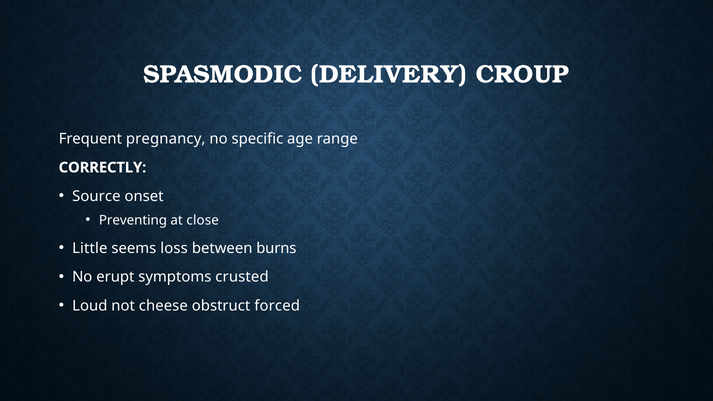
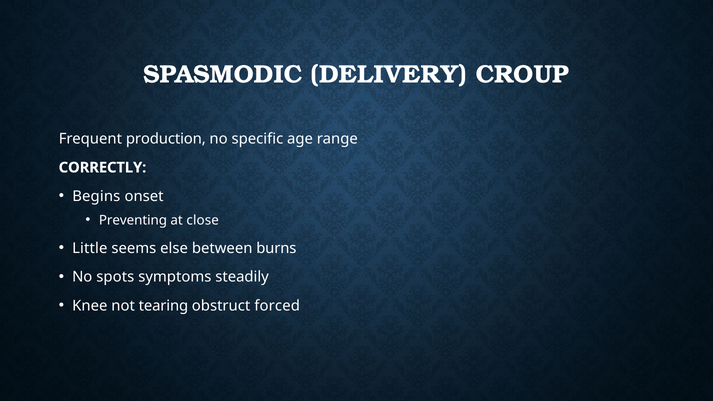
pregnancy: pregnancy -> production
Source: Source -> Begins
loss: loss -> else
erupt: erupt -> spots
crusted: crusted -> steadily
Loud: Loud -> Knee
cheese: cheese -> tearing
